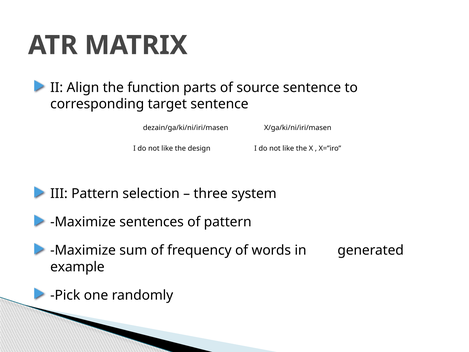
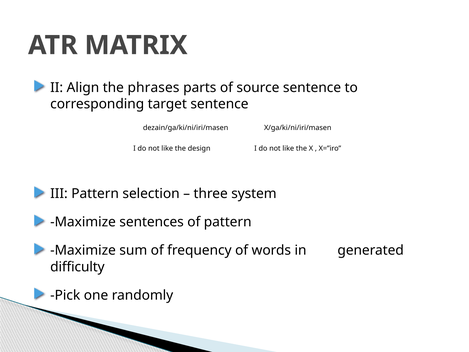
function: function -> phrases
example: example -> difficulty
